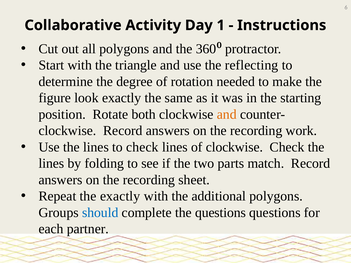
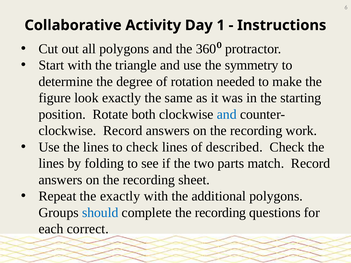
reflecting: reflecting -> symmetry
and at (227, 114) colour: orange -> blue
of clockwise: clockwise -> described
complete the questions: questions -> recording
partner: partner -> correct
